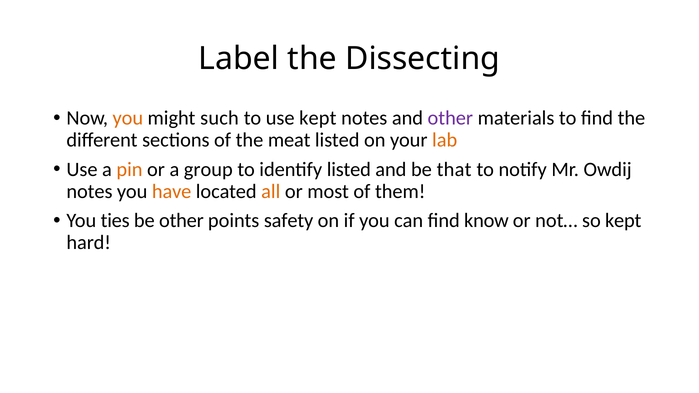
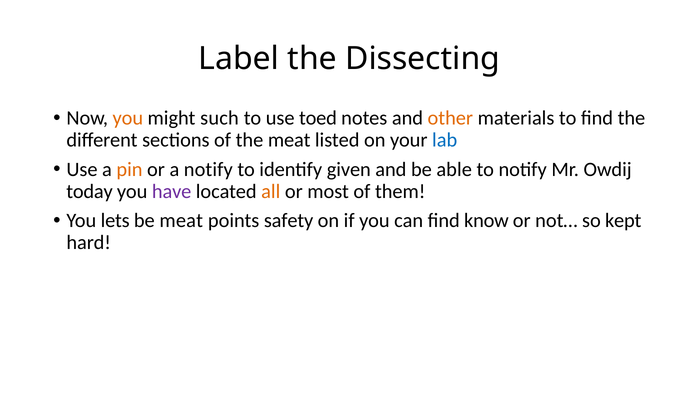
use kept: kept -> toed
other at (450, 118) colour: purple -> orange
lab colour: orange -> blue
a group: group -> notify
identify listed: listed -> given
that: that -> able
notes at (89, 192): notes -> today
have colour: orange -> purple
ties: ties -> lets
be other: other -> meat
